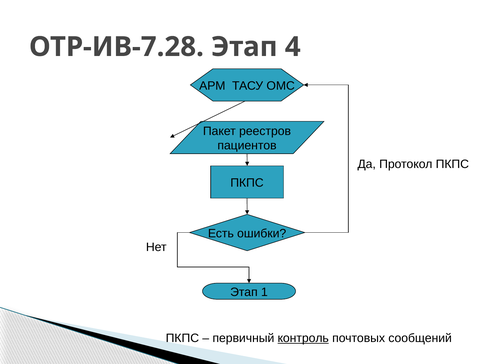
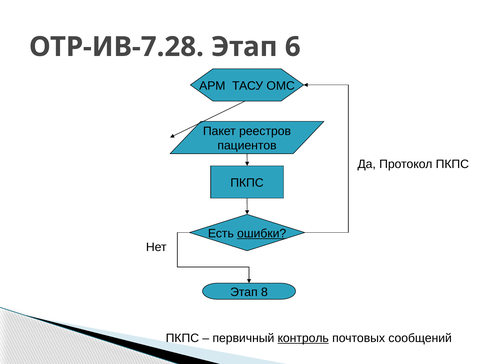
4: 4 -> 6
ошибки underline: none -> present
1: 1 -> 8
